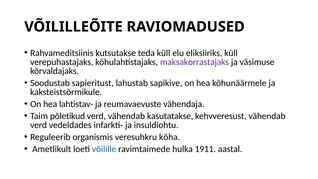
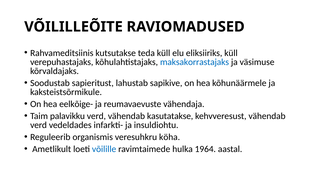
maksakorrastajaks colour: purple -> blue
lahtistav-: lahtistav- -> eelkõige-
põletikud: põletikud -> palavikku
1911: 1911 -> 1964
